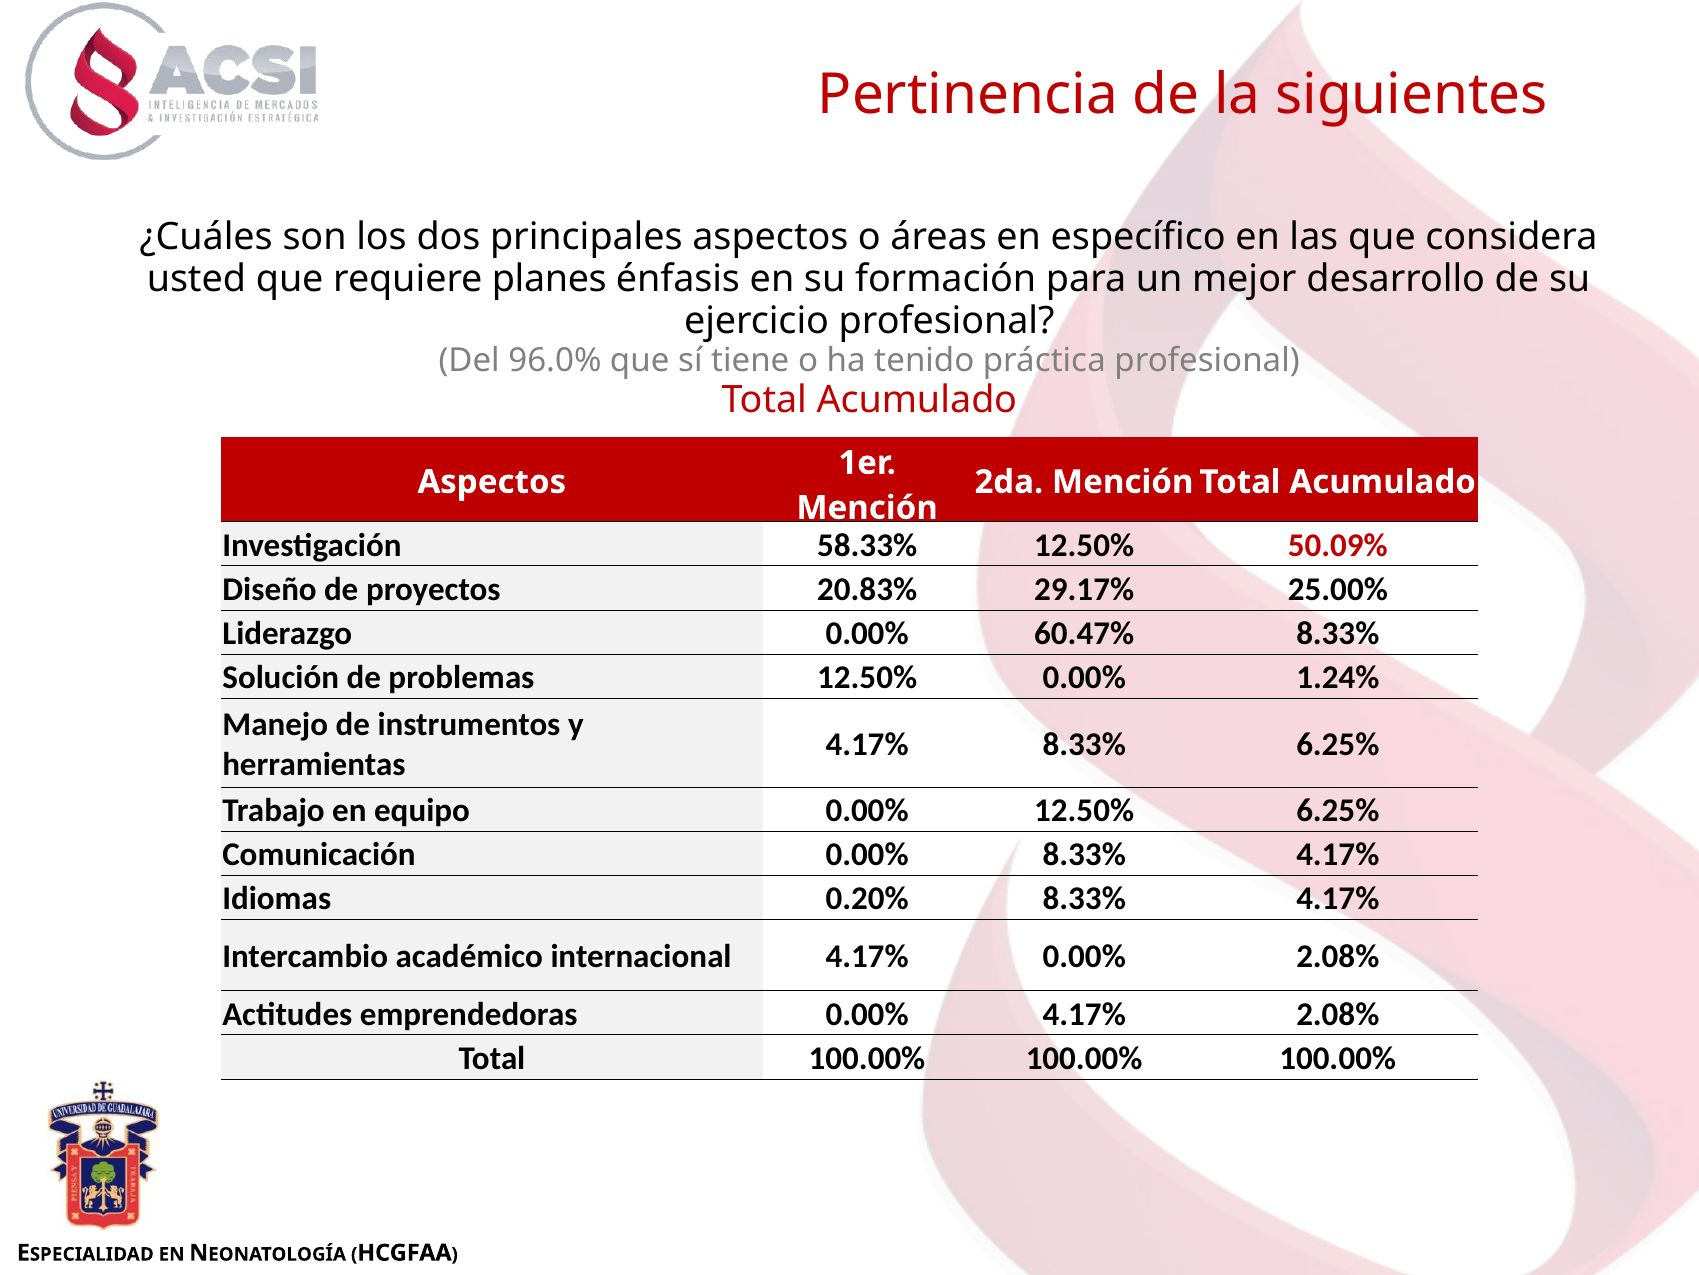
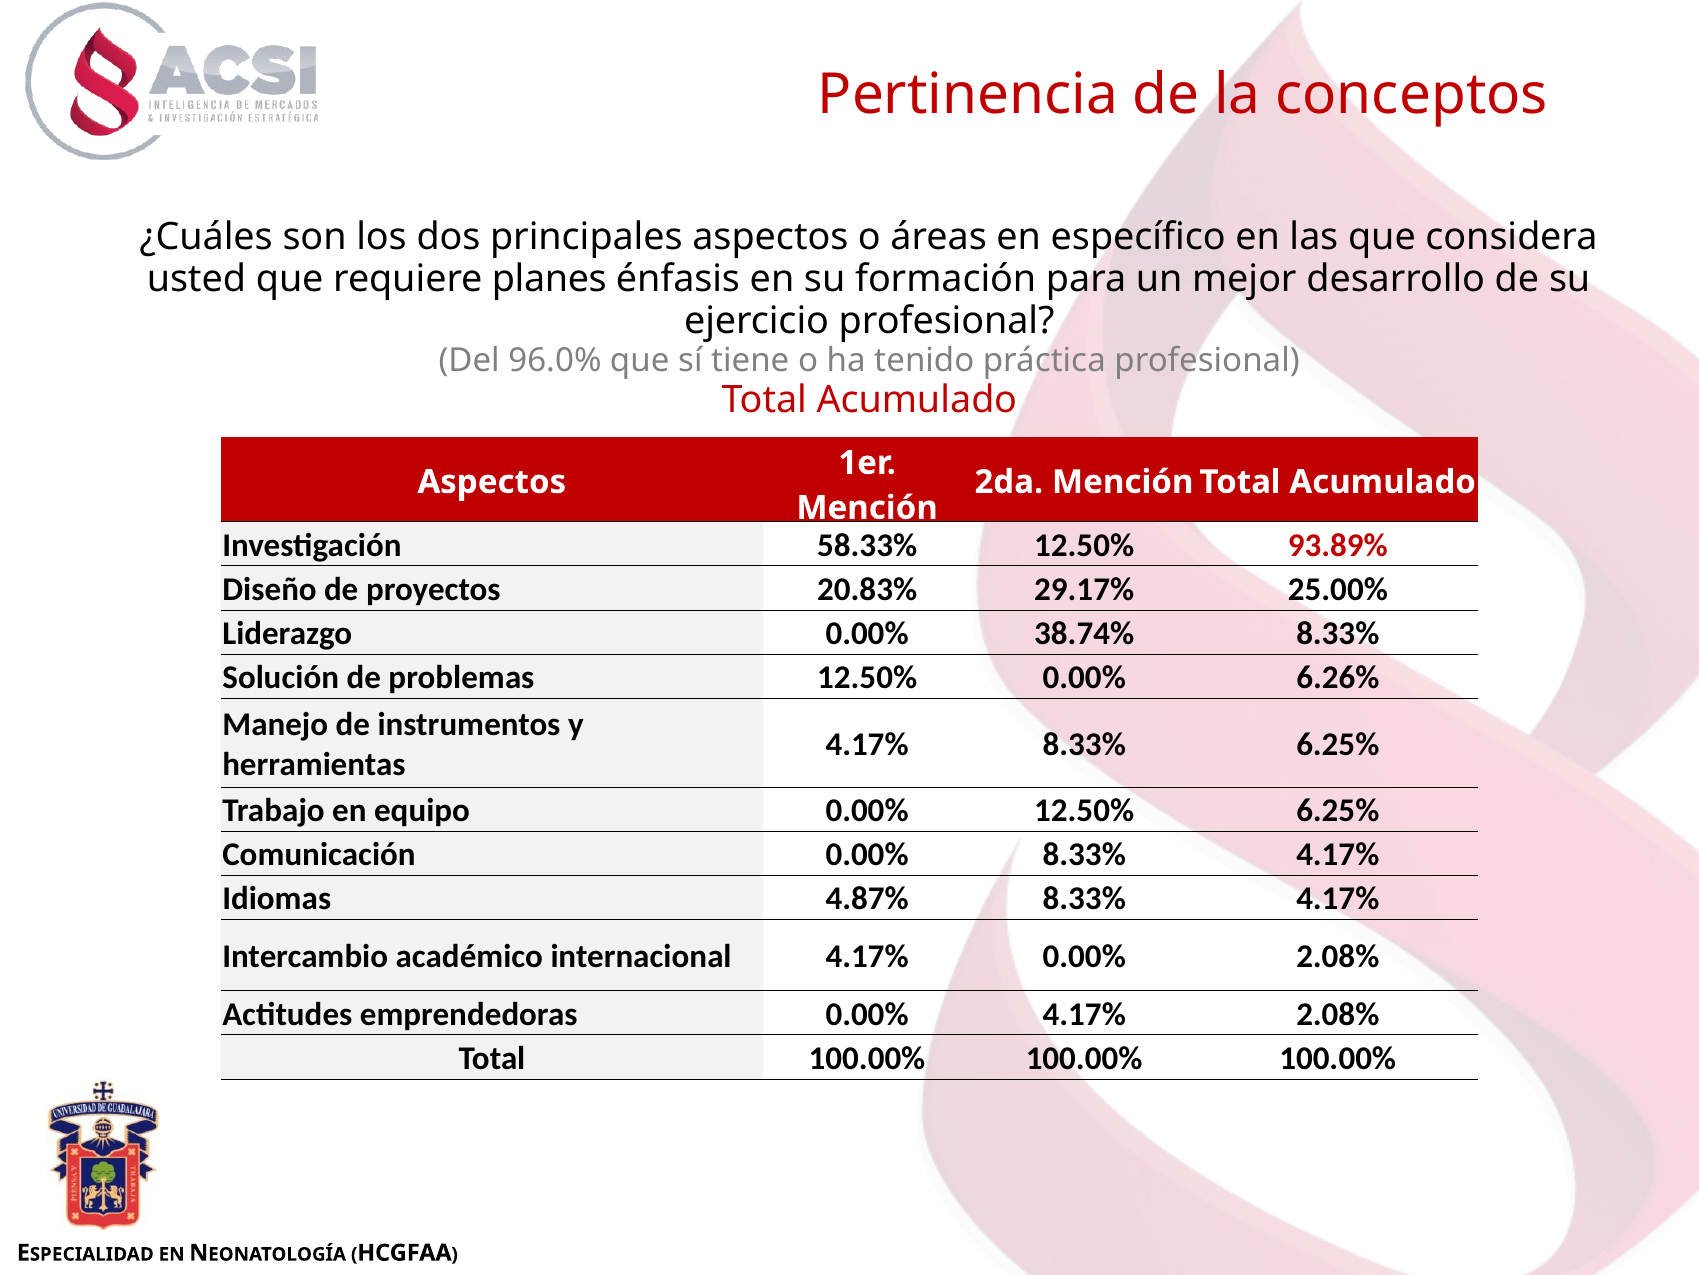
siguientes: siguientes -> conceptos
50.09%: 50.09% -> 93.89%
60.47%: 60.47% -> 38.74%
1.24%: 1.24% -> 6.26%
0.20%: 0.20% -> 4.87%
